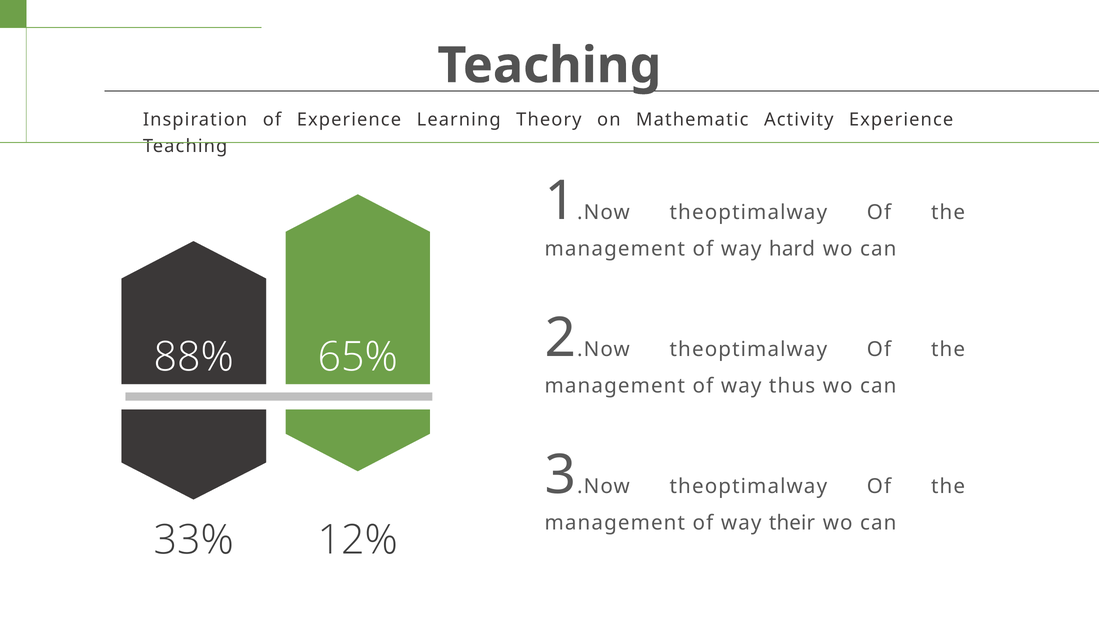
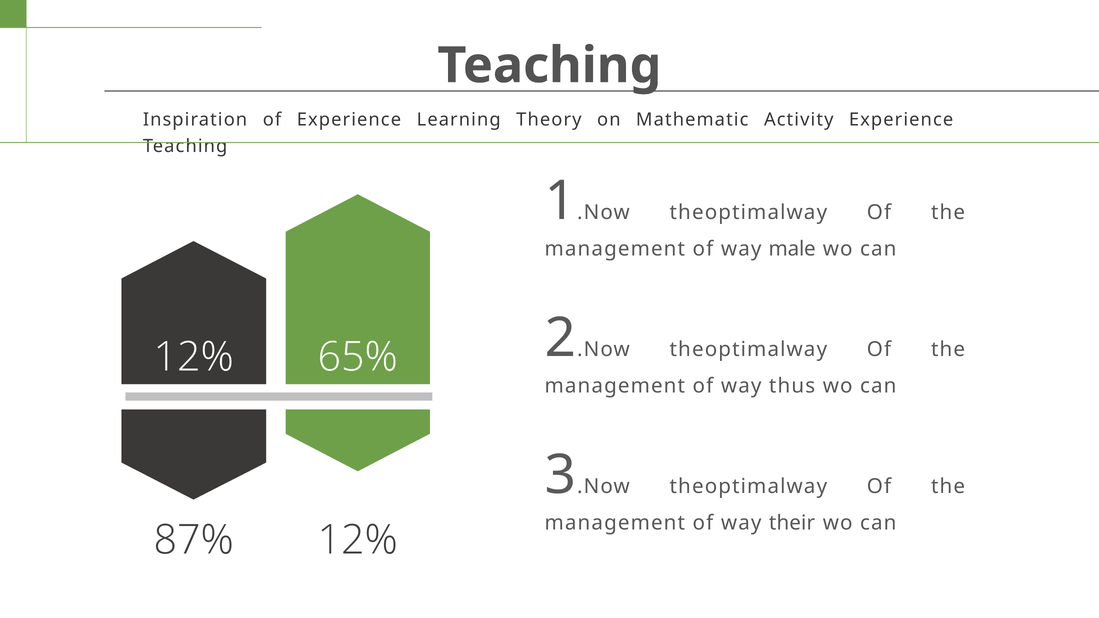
hard: hard -> male
88% at (194, 357): 88% -> 12%
33%: 33% -> 87%
